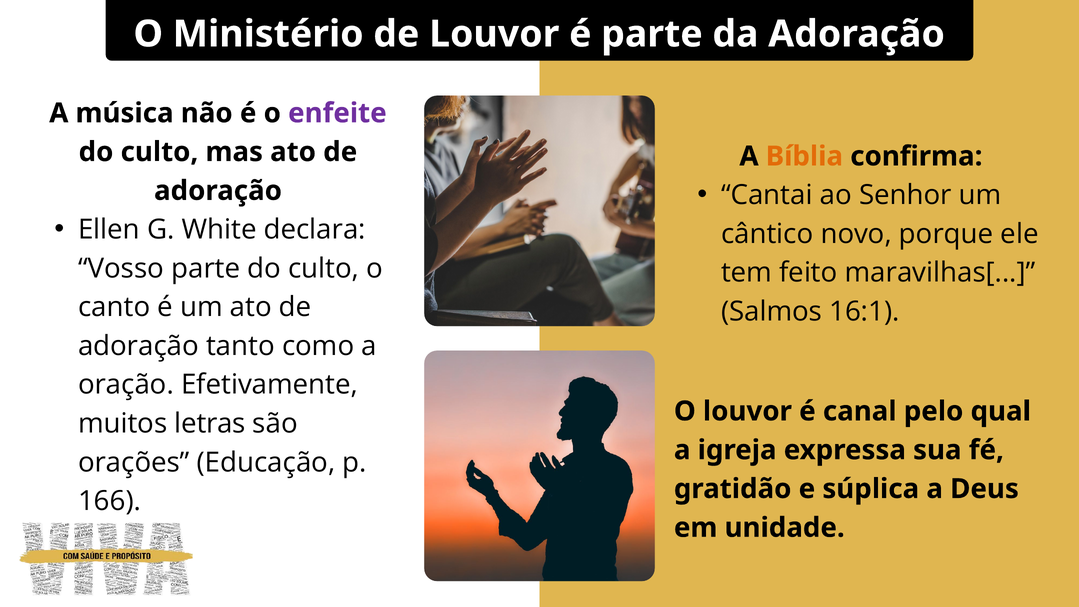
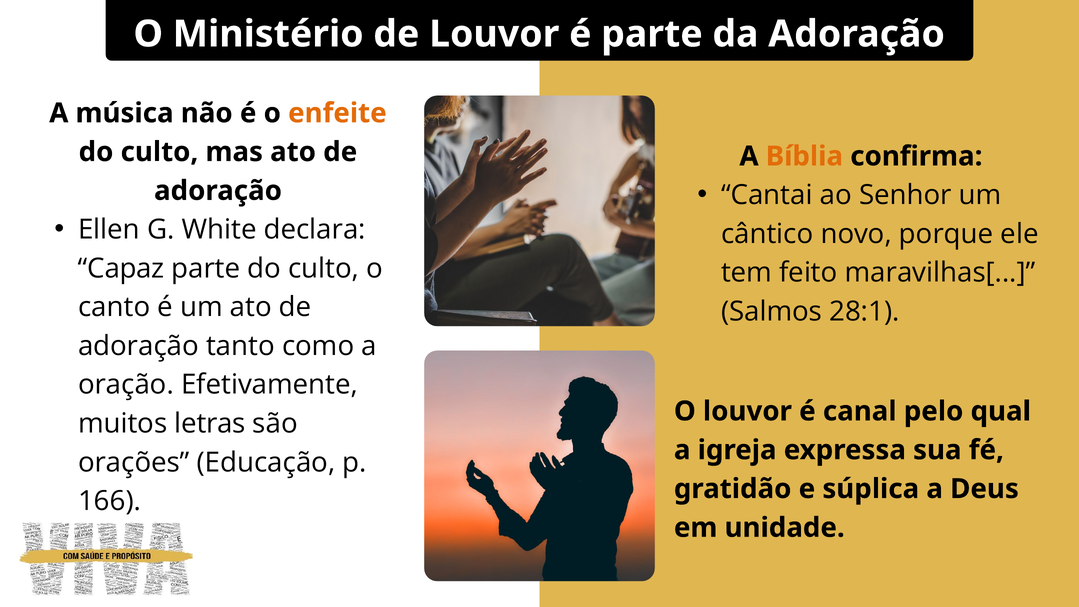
enfeite colour: purple -> orange
Vosso: Vosso -> Capaz
16:1: 16:1 -> 28:1
